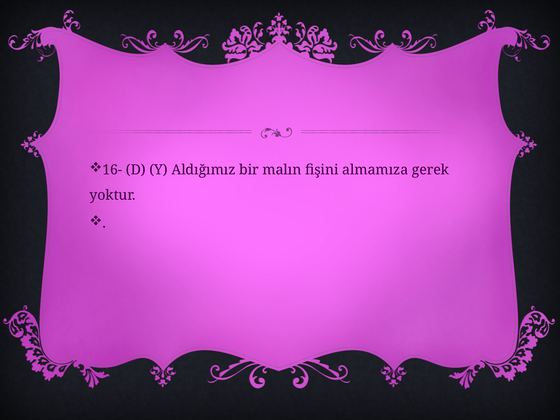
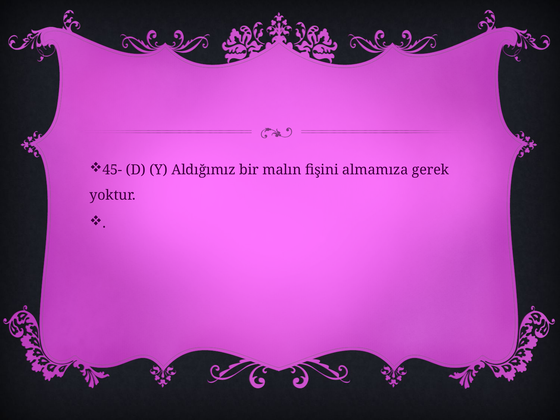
16-: 16- -> 45-
